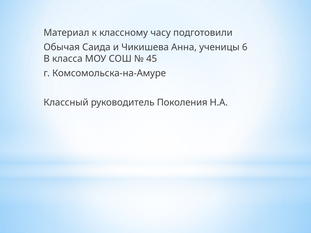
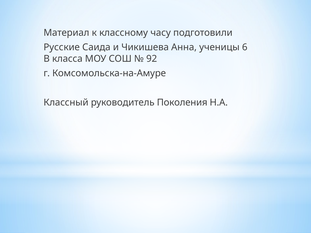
Обычая: Обычая -> Русские
45: 45 -> 92
